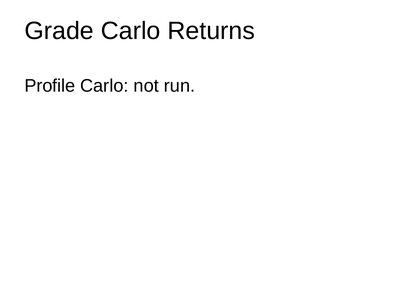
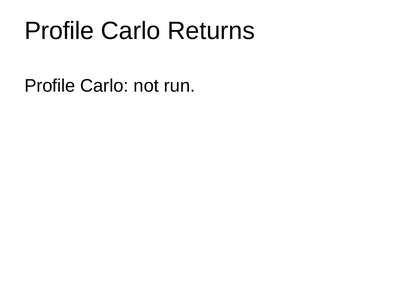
Grade at (59, 31): Grade -> Profile
